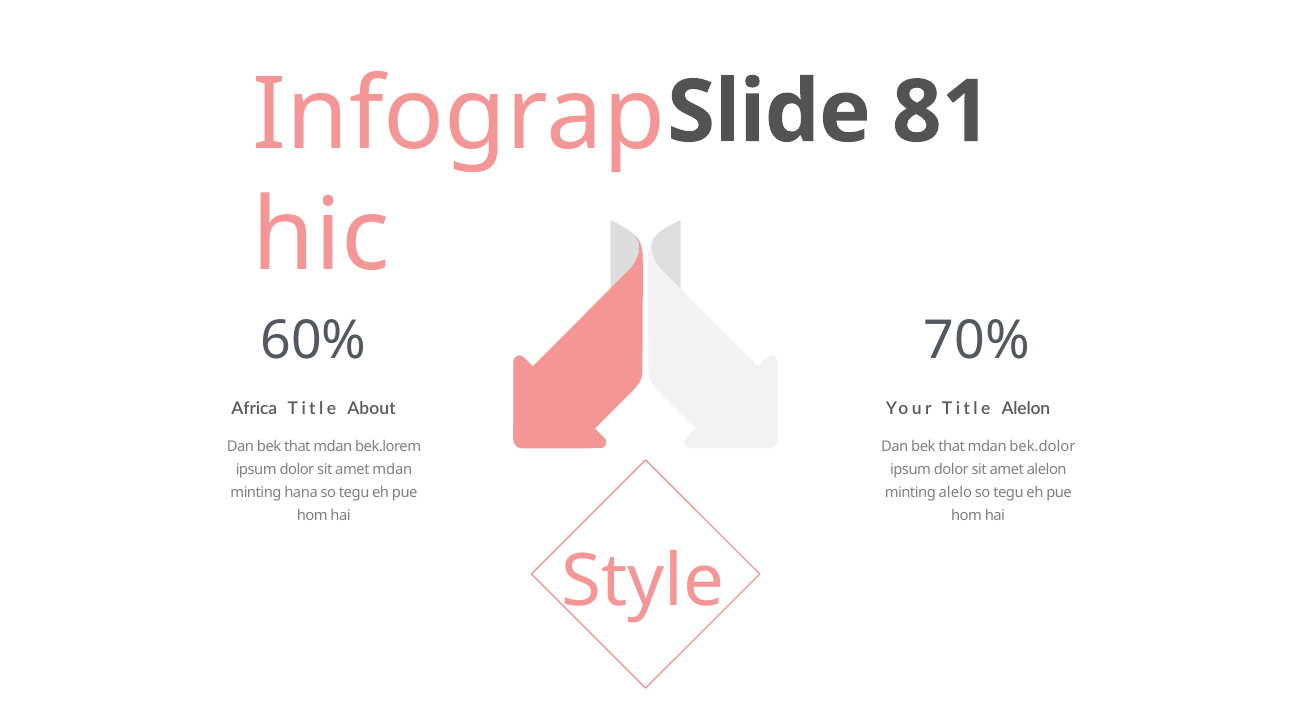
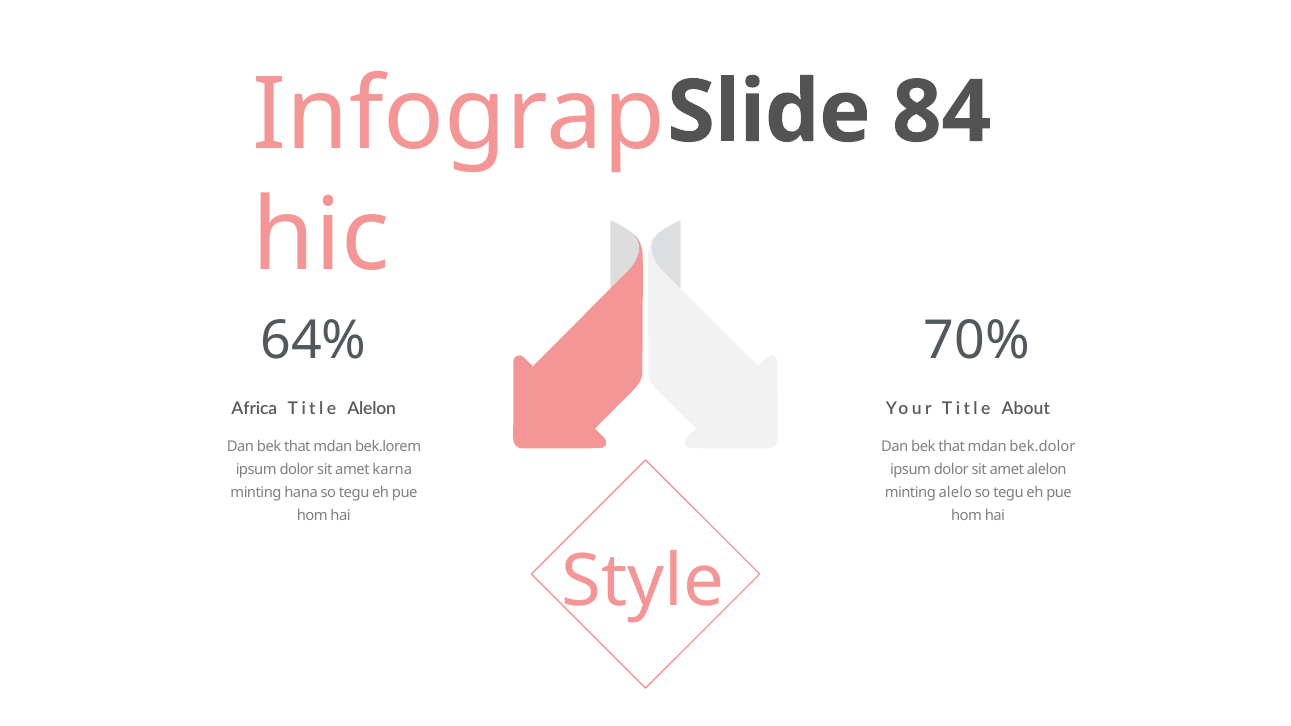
81: 81 -> 84
60%: 60% -> 64%
Title About: About -> Alelon
Title Alelon: Alelon -> About
amet mdan: mdan -> karna
